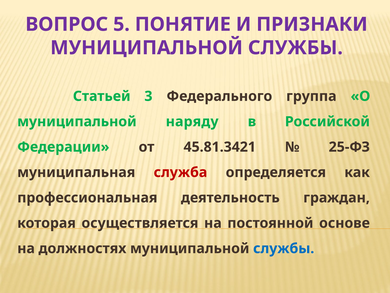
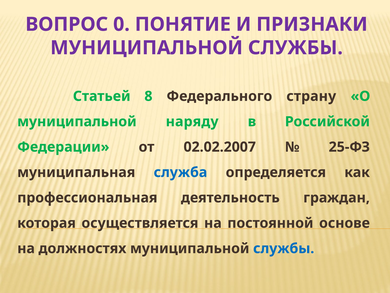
5: 5 -> 0
3: 3 -> 8
группа: группа -> страну
45.81.3421: 45.81.3421 -> 02.02.2007
служба colour: red -> blue
